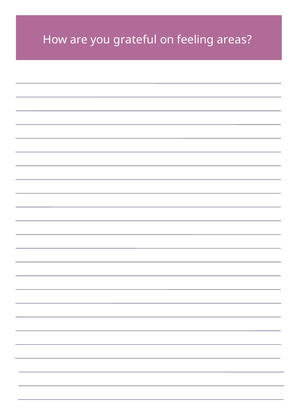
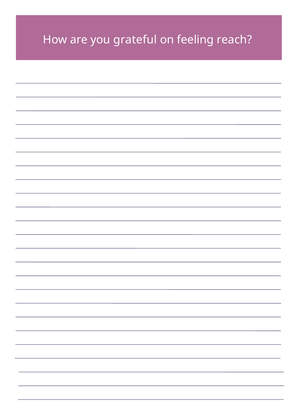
areas: areas -> reach
